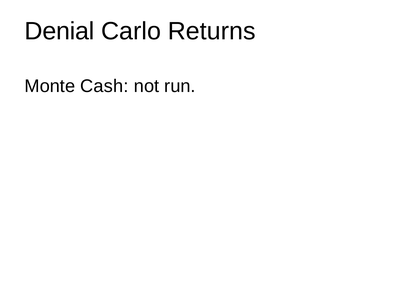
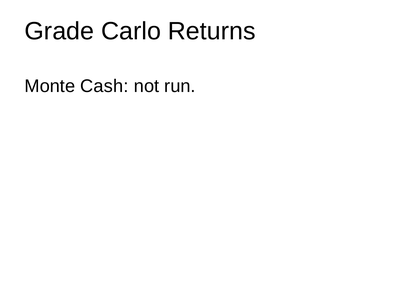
Denial: Denial -> Grade
